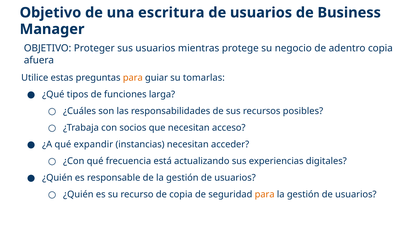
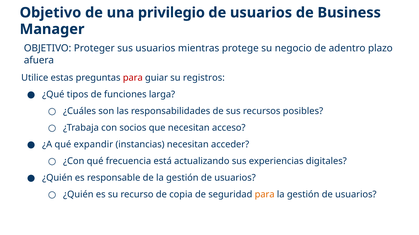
escritura: escritura -> privilegio
adentro copia: copia -> plazo
para at (133, 78) colour: orange -> red
tomarlas: tomarlas -> registros
